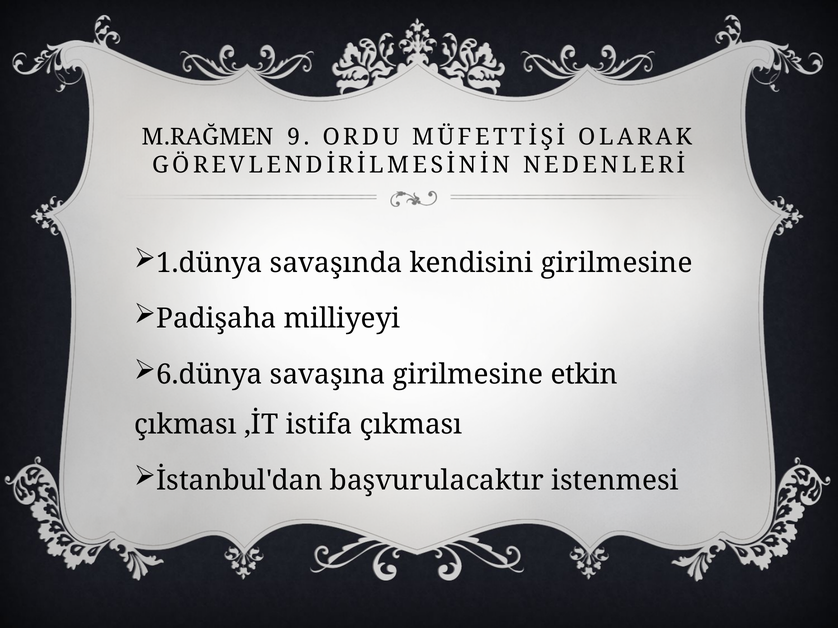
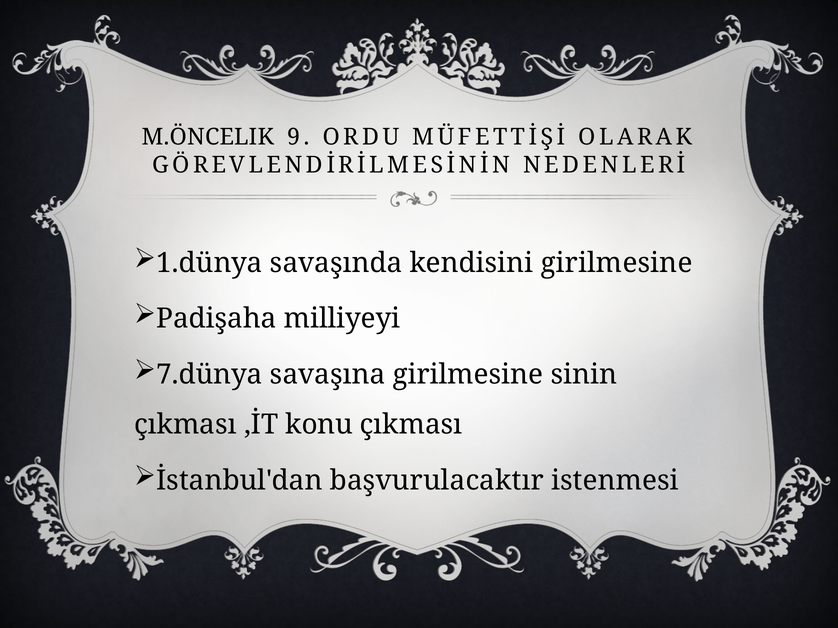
M.RAĞMEN: M.RAĞMEN -> M.ÖNCELIK
6.dünya: 6.dünya -> 7.dünya
etkin: etkin -> sinin
istifa: istifa -> konu
